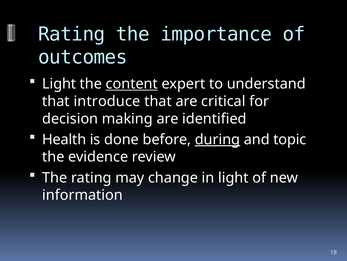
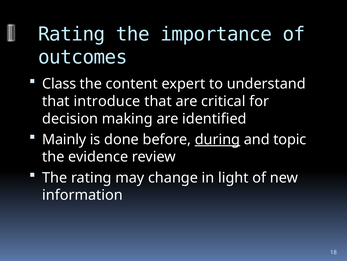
Light at (59, 84): Light -> Class
content underline: present -> none
Health: Health -> Mainly
